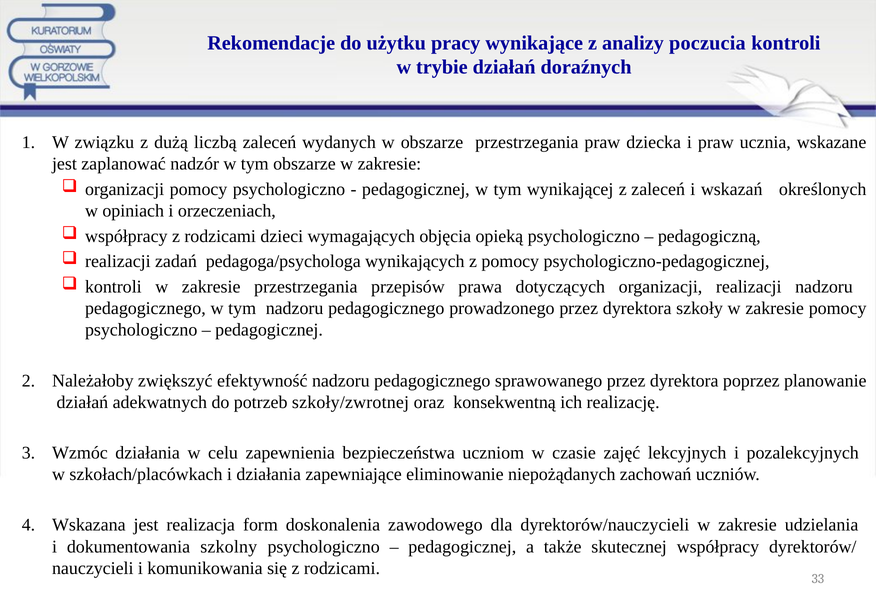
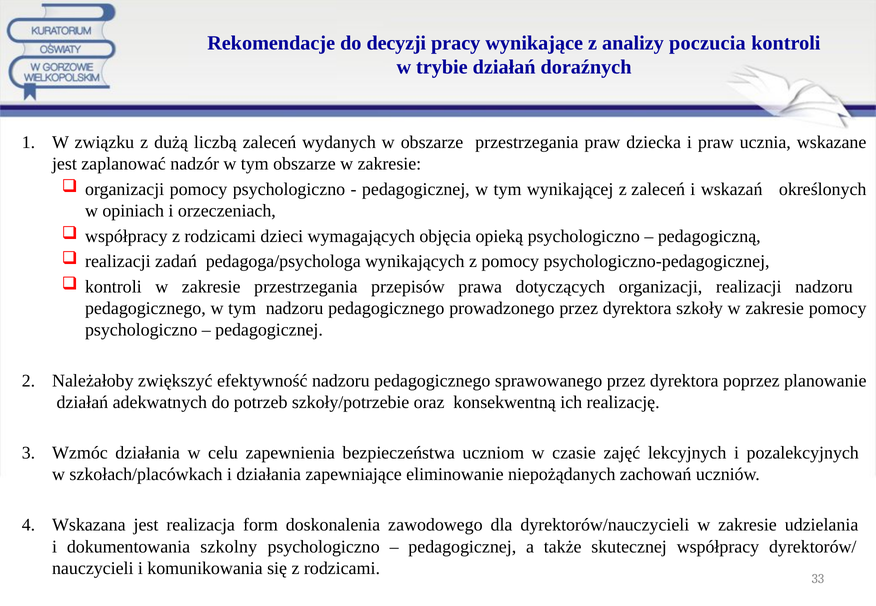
użytku: użytku -> decyzji
szkoły/zwrotnej: szkoły/zwrotnej -> szkoły/potrzebie
